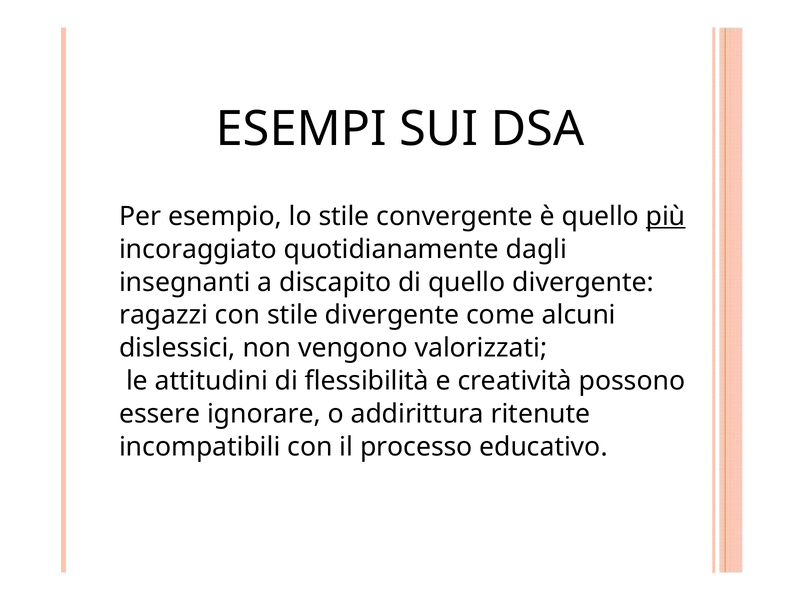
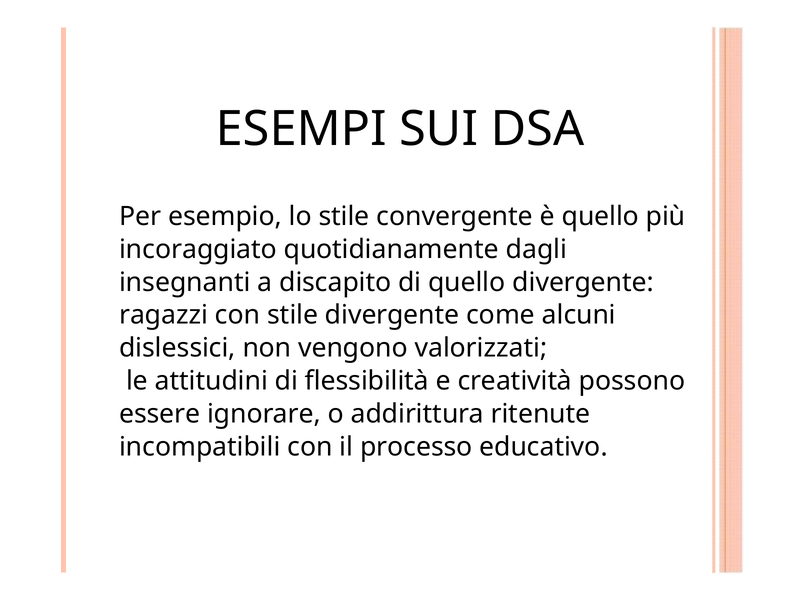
più underline: present -> none
